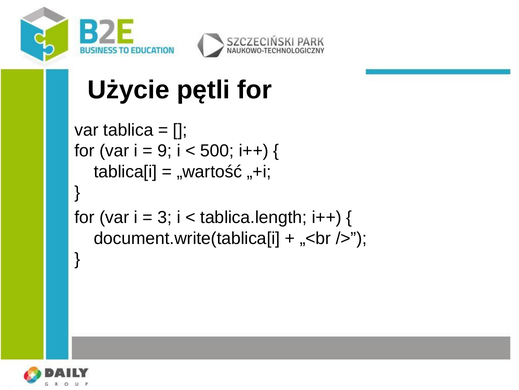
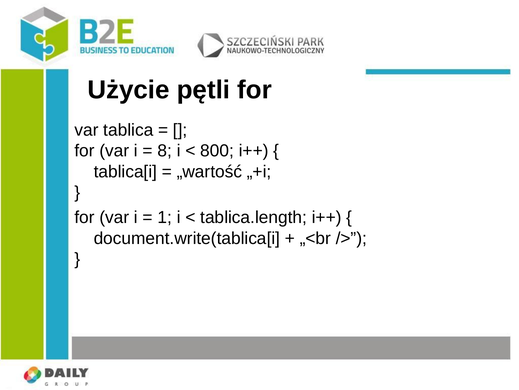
9: 9 -> 8
500: 500 -> 800
3: 3 -> 1
